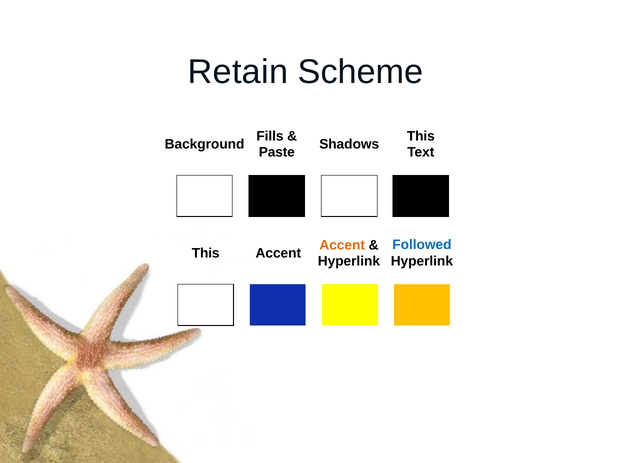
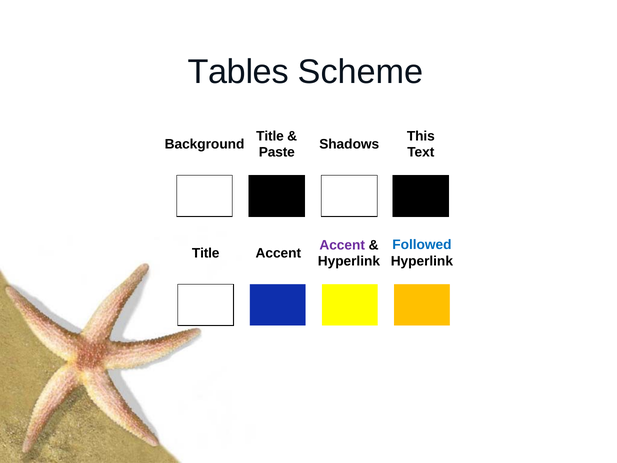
Retain: Retain -> Tables
Fills at (270, 136): Fills -> Title
Accent at (342, 245) colour: orange -> purple
This at (206, 253): This -> Title
